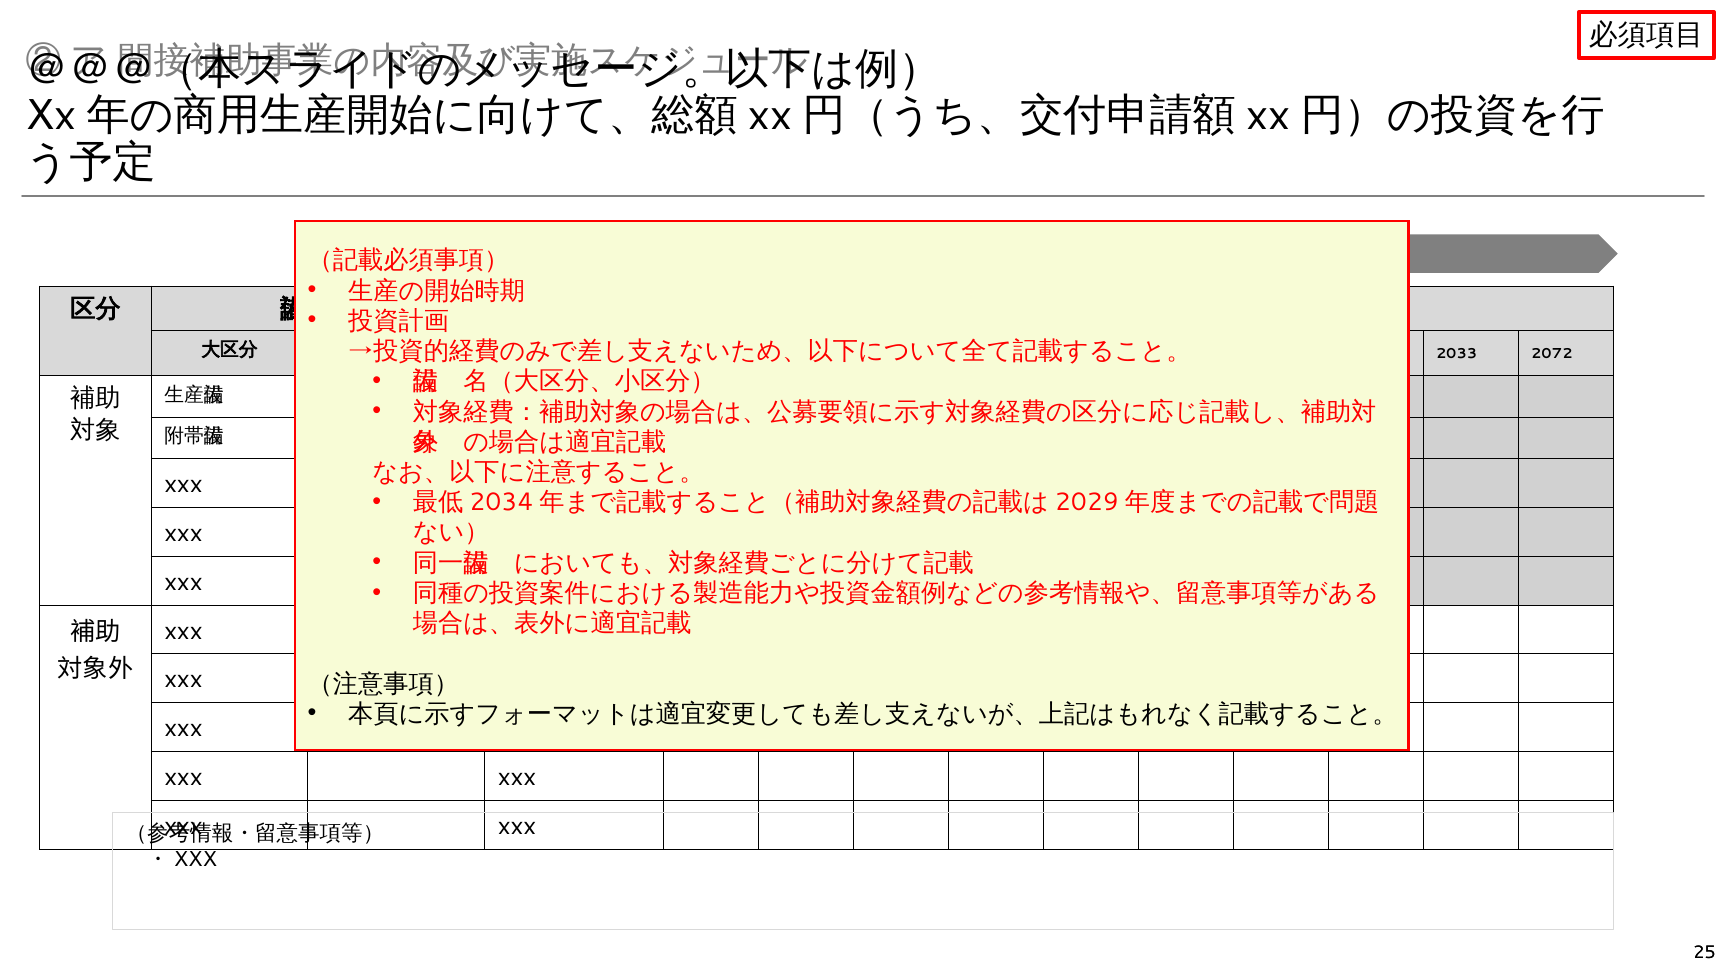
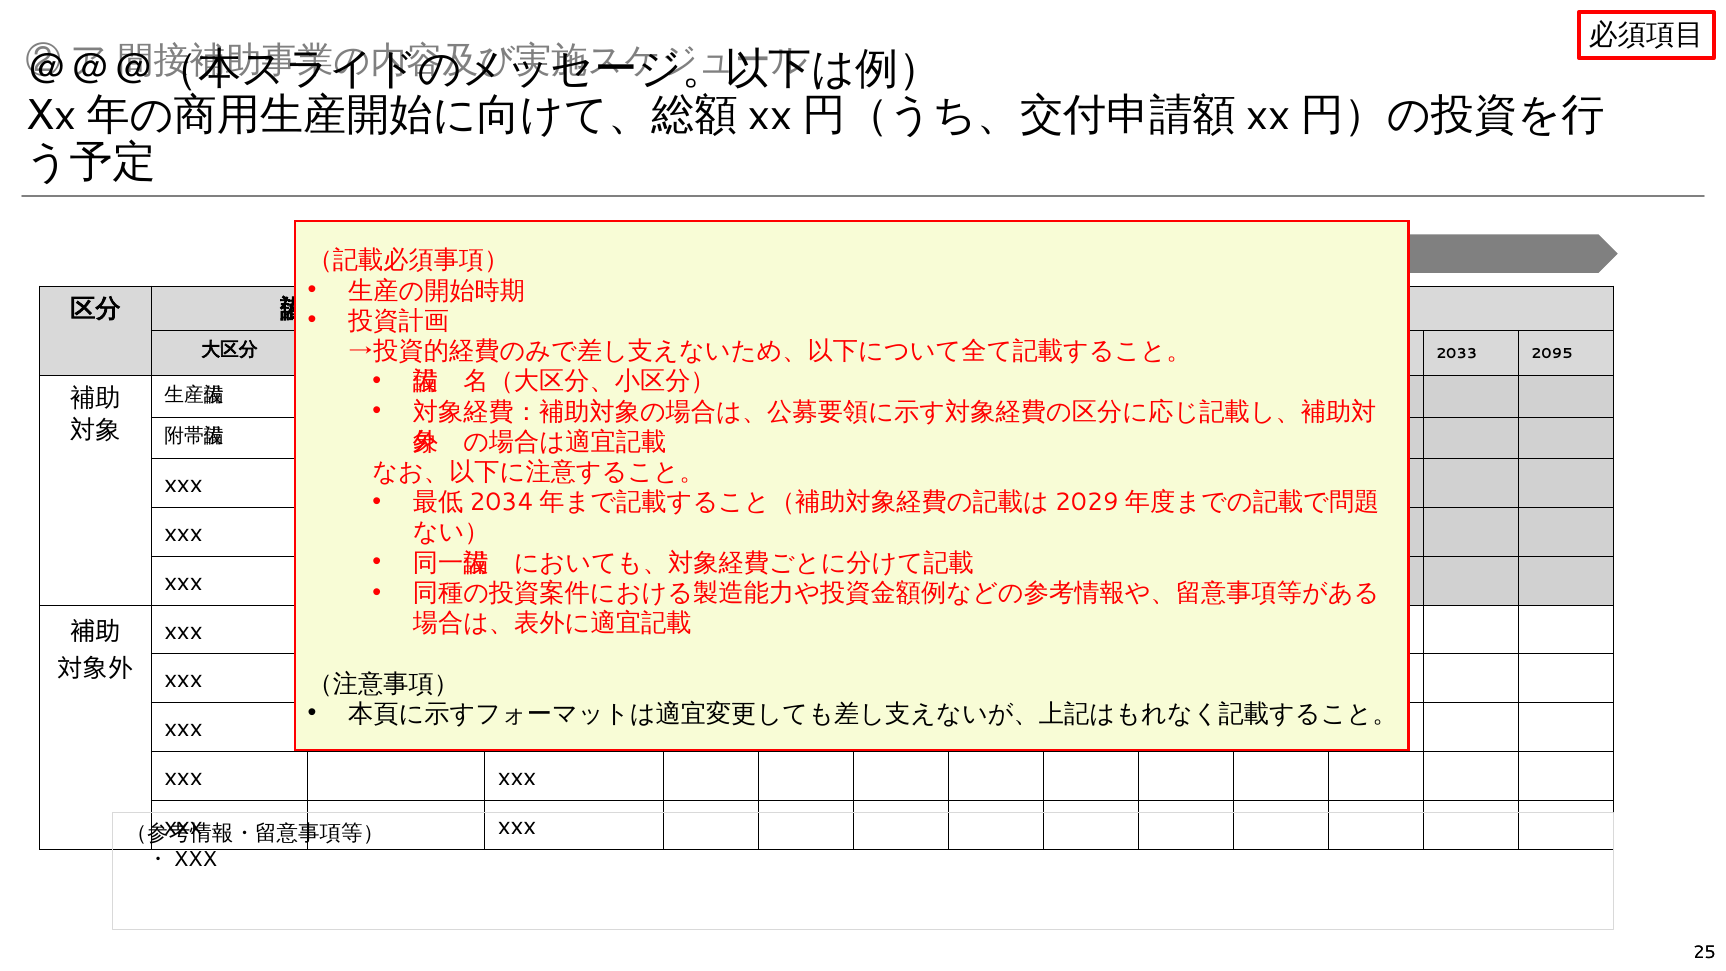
2072: 2072 -> 2095
